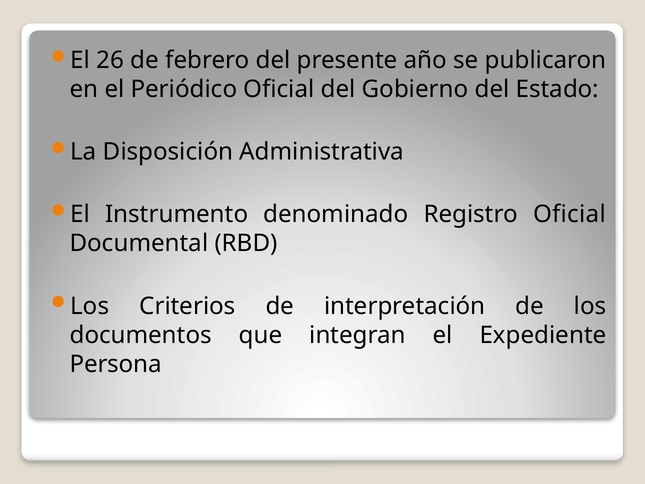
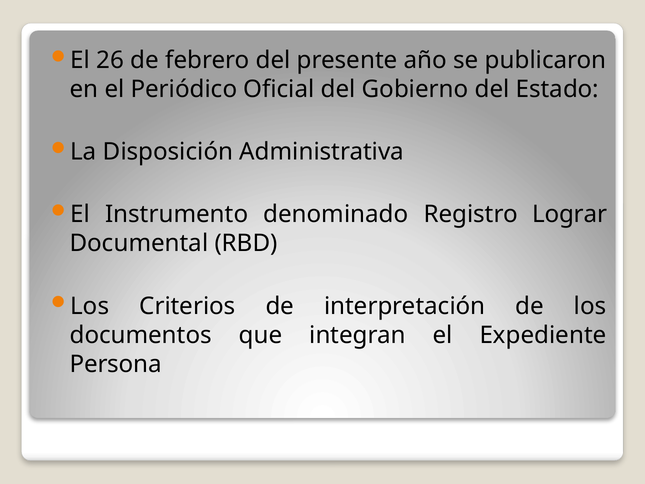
Registro Oficial: Oficial -> Lograr
